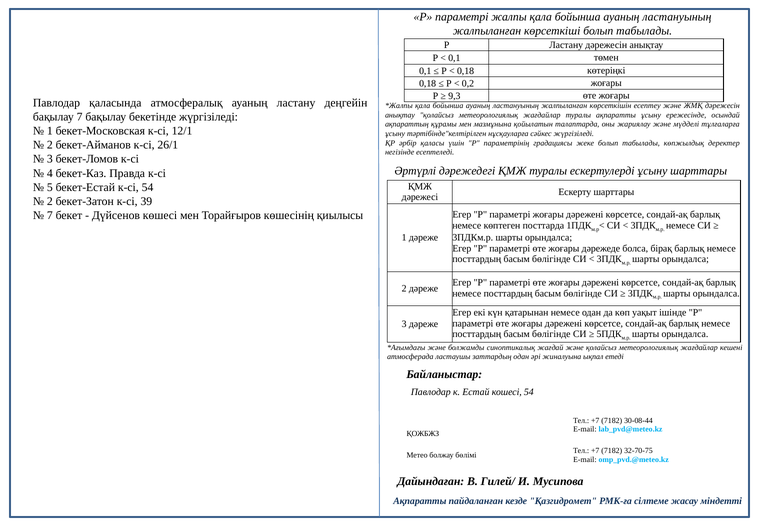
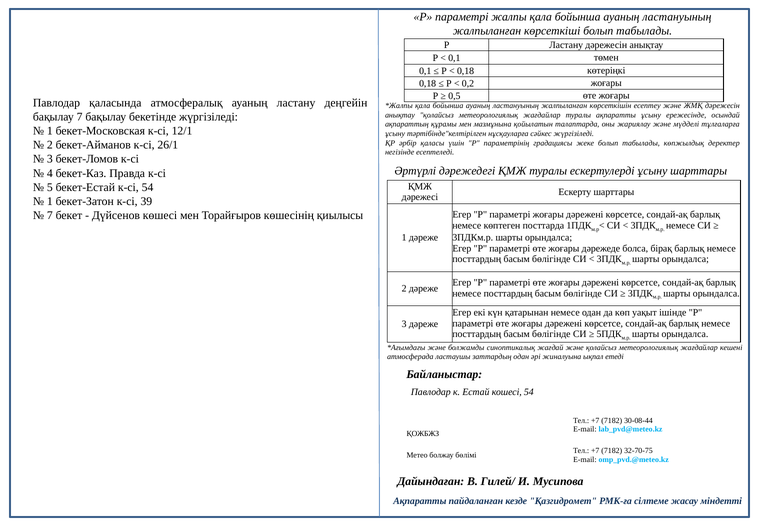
9,3: 9,3 -> 0,5
2 at (50, 201): 2 -> 1
